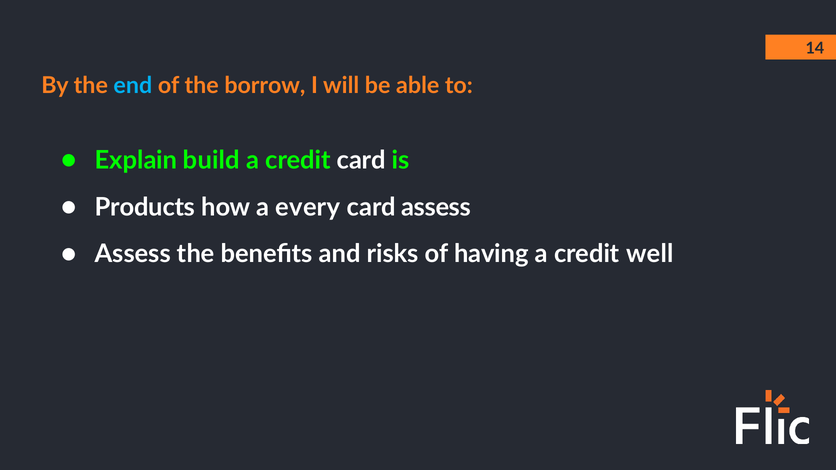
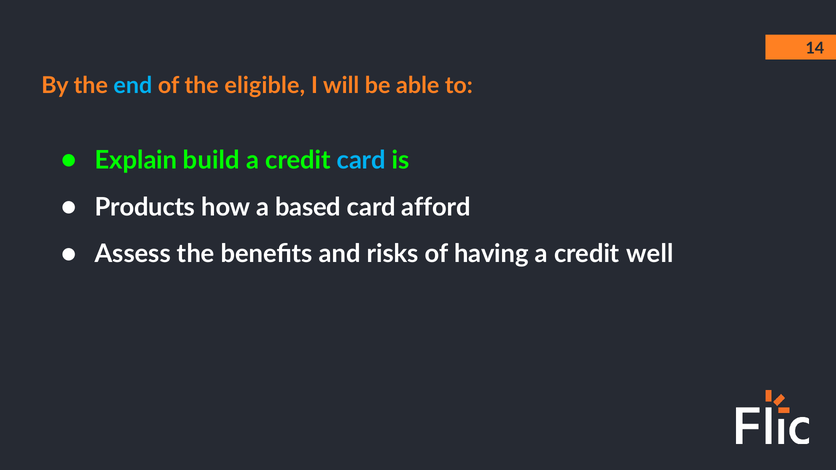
borrow: borrow -> eligible
card at (361, 160) colour: white -> light blue
every: every -> based
card assess: assess -> afford
